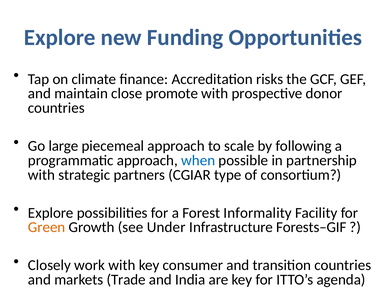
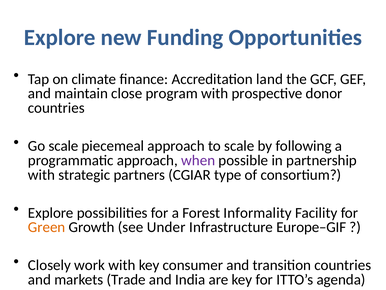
risks: risks -> land
promote: promote -> program
Go large: large -> scale
when colour: blue -> purple
Forests–GIF: Forests–GIF -> Europe–GIF
